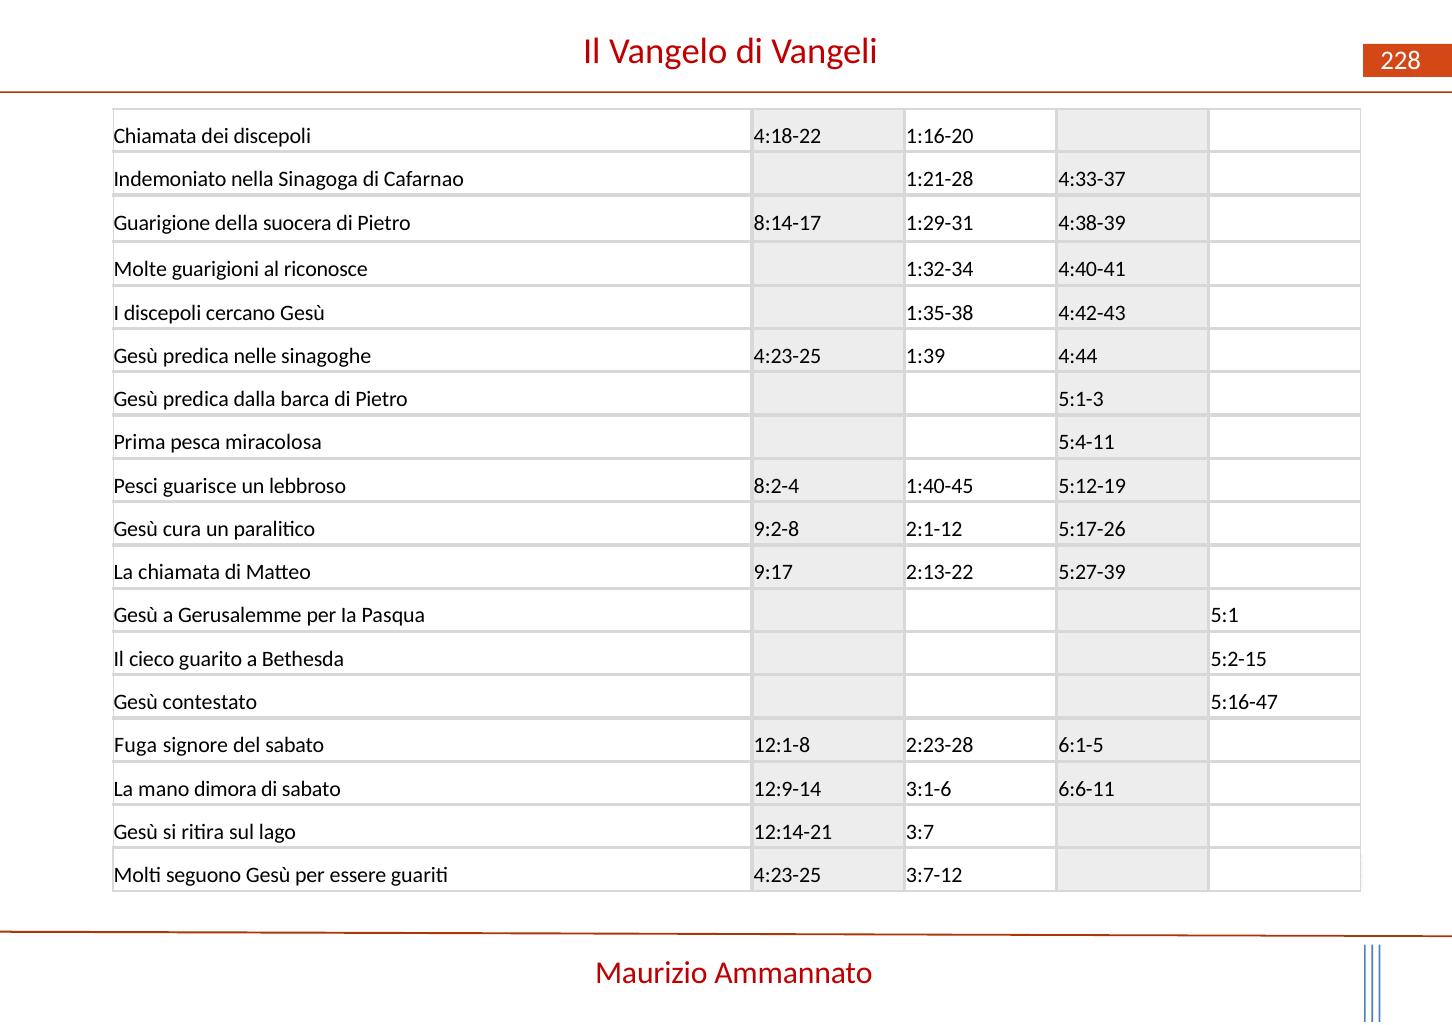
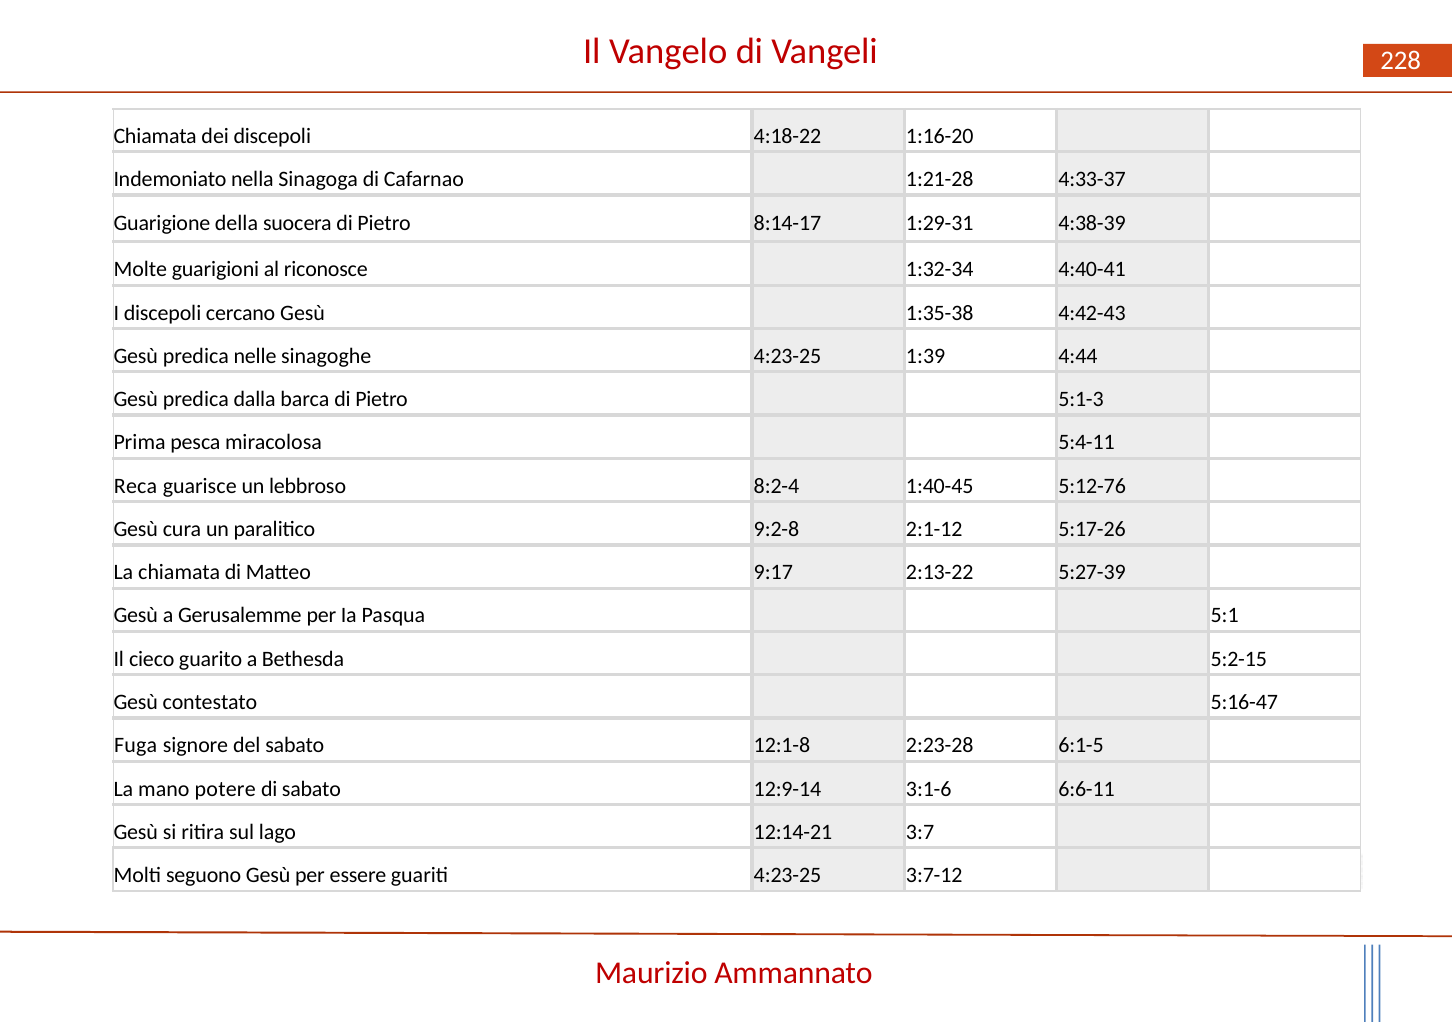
Pesci: Pesci -> Reca
5:12-19: 5:12-19 -> 5:12-76
dimora: dimora -> potere
